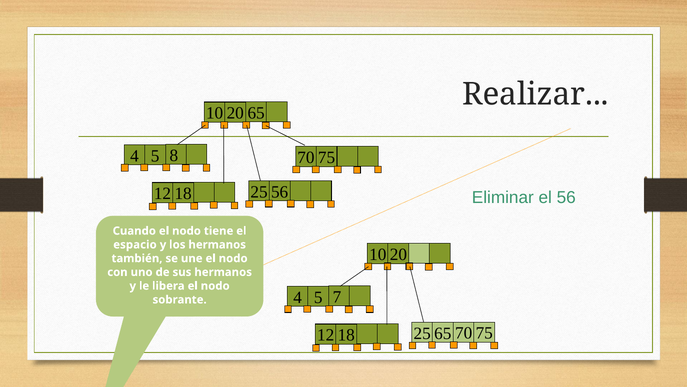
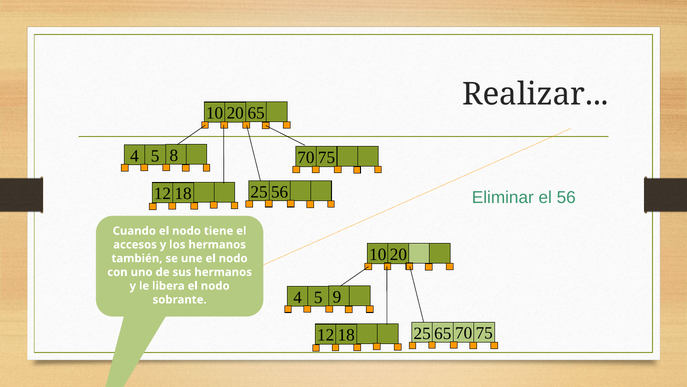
espacio: espacio -> accesos
7: 7 -> 9
